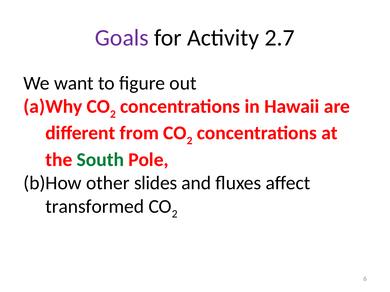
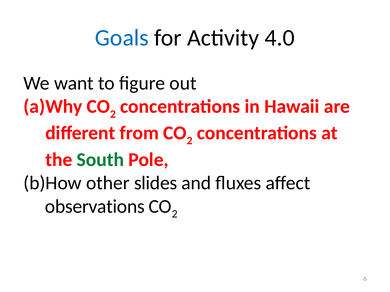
Goals colour: purple -> blue
2.7: 2.7 -> 4.0
transformed: transformed -> observations
